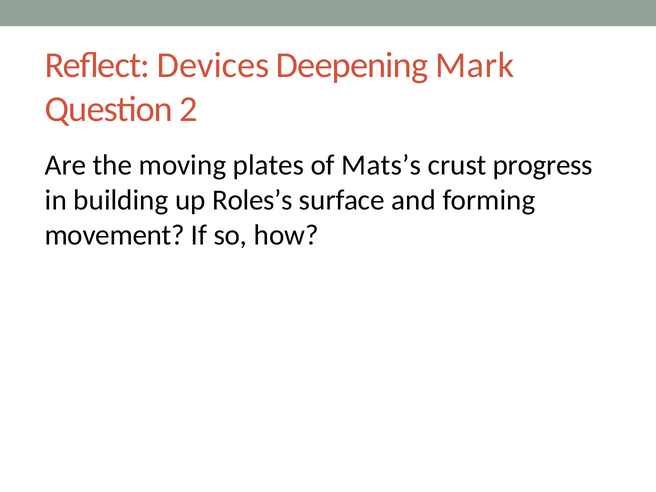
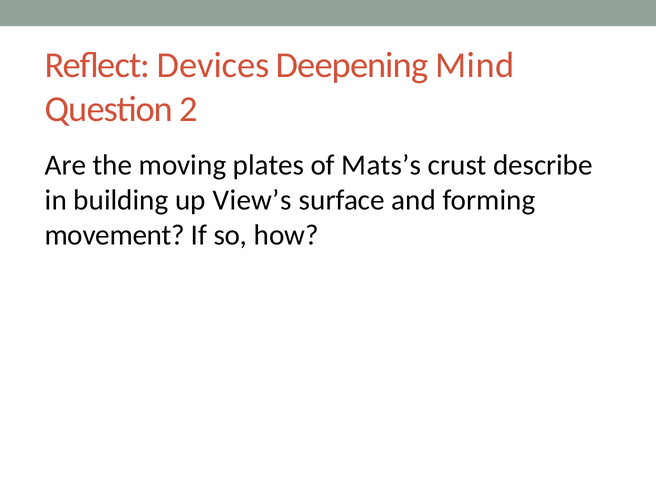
Mark: Mark -> Mind
progress: progress -> describe
Roles’s: Roles’s -> View’s
